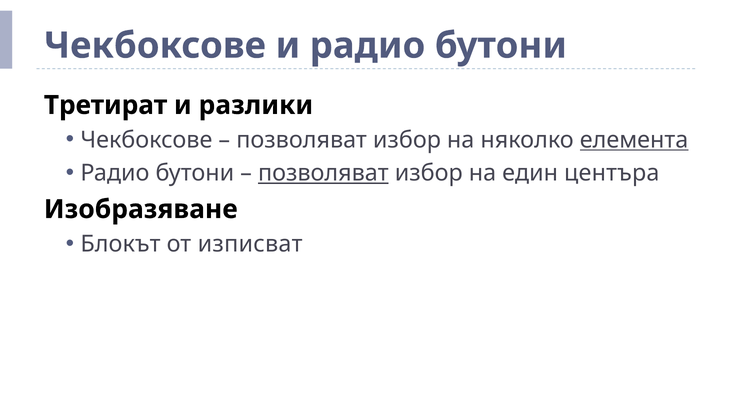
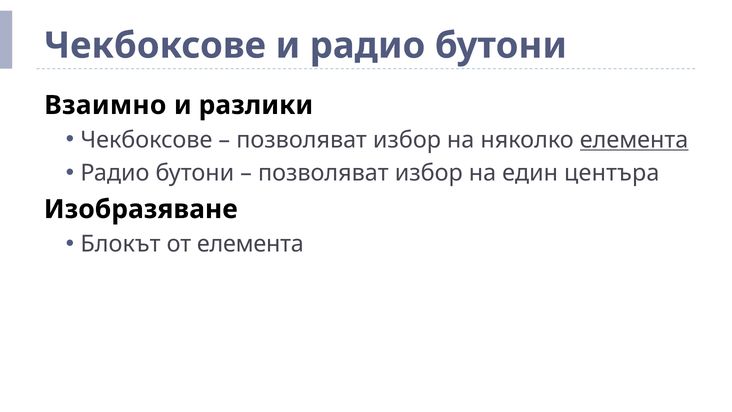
Третират: Третират -> Взаимно
позволяват at (323, 173) underline: present -> none
от изписват: изписват -> елемента
